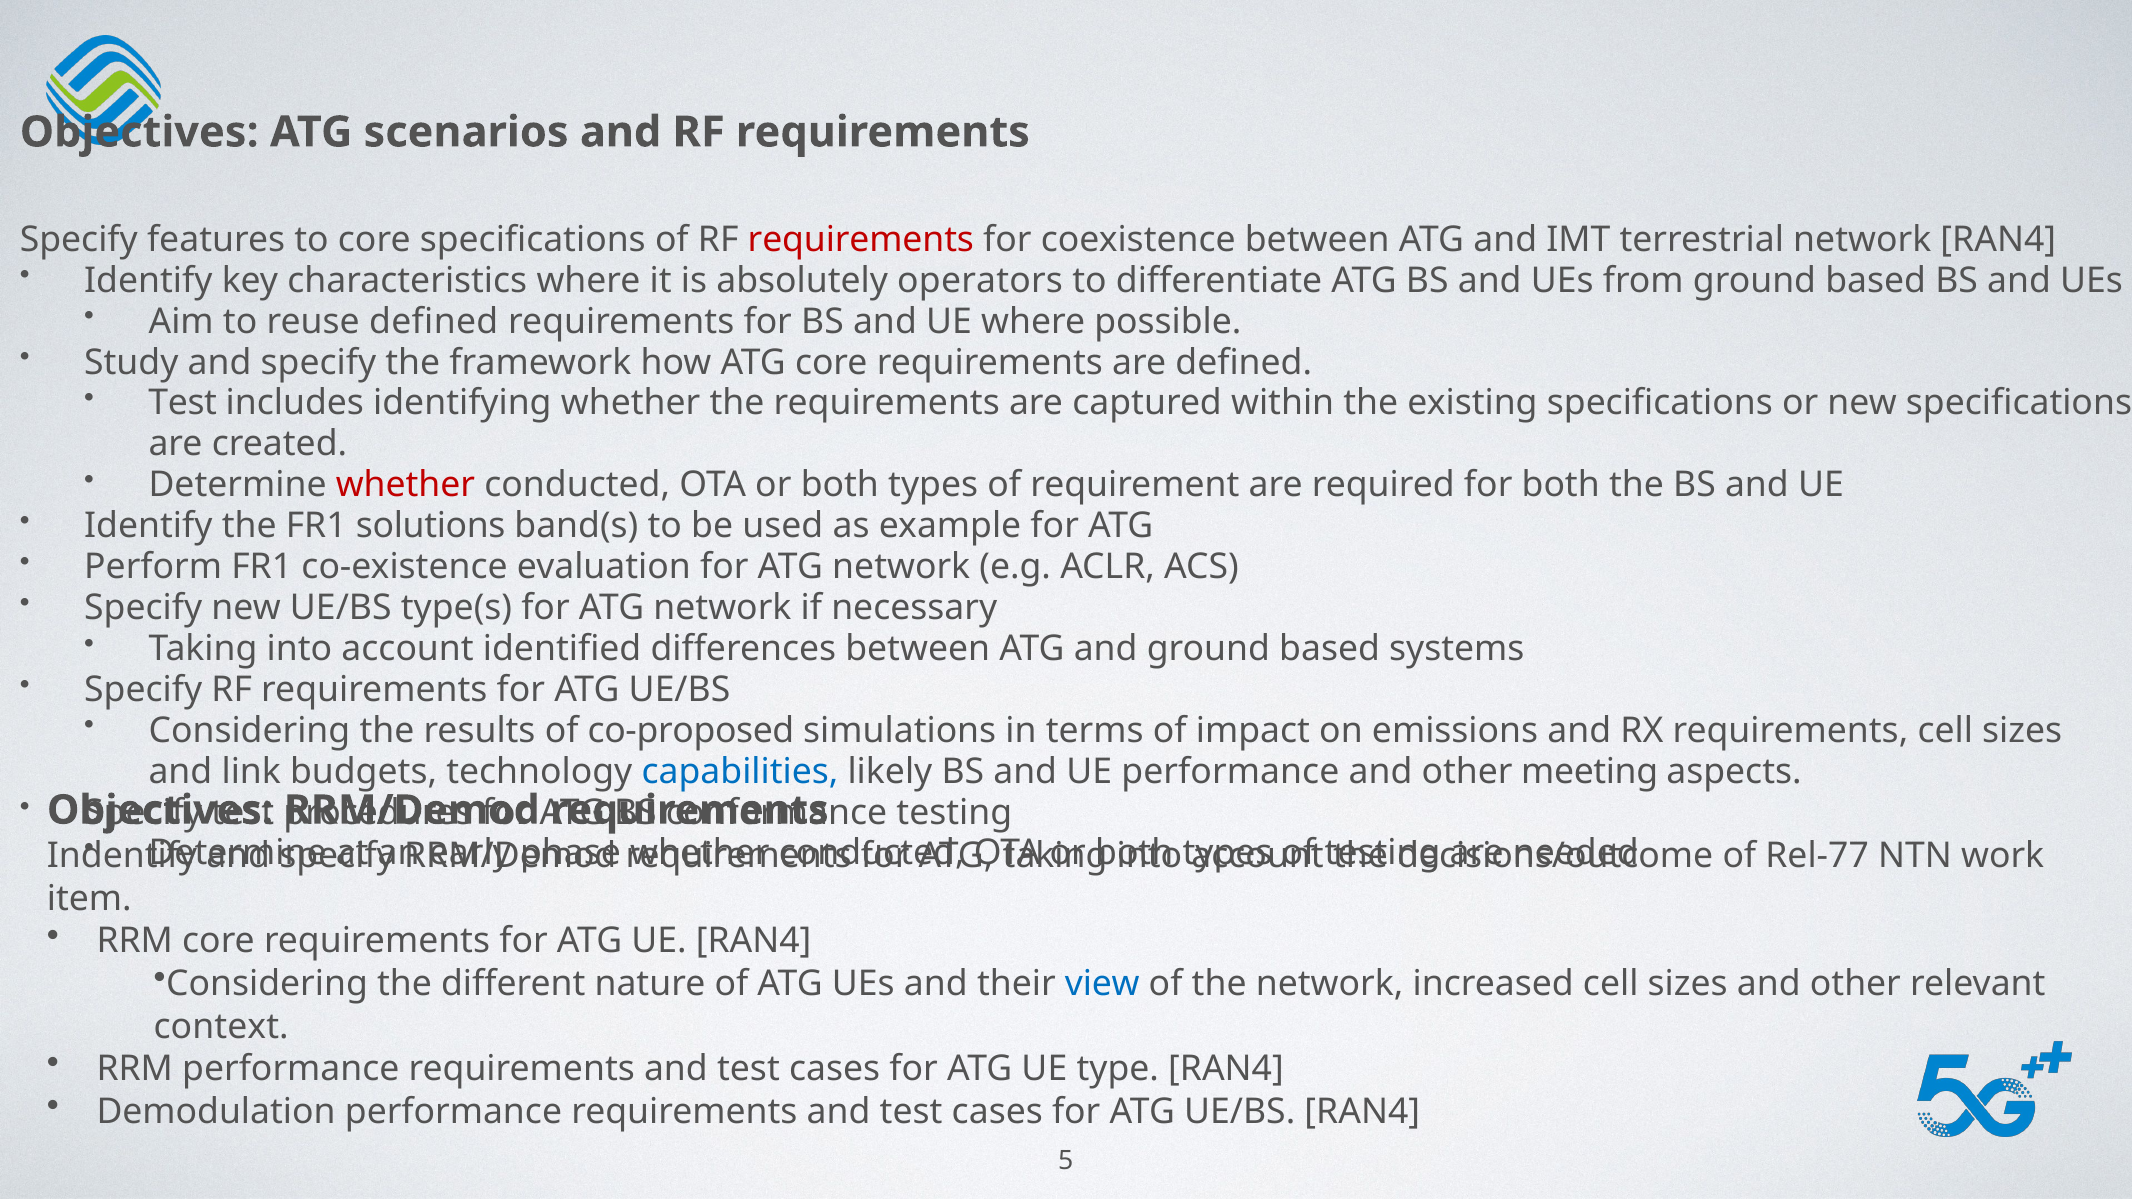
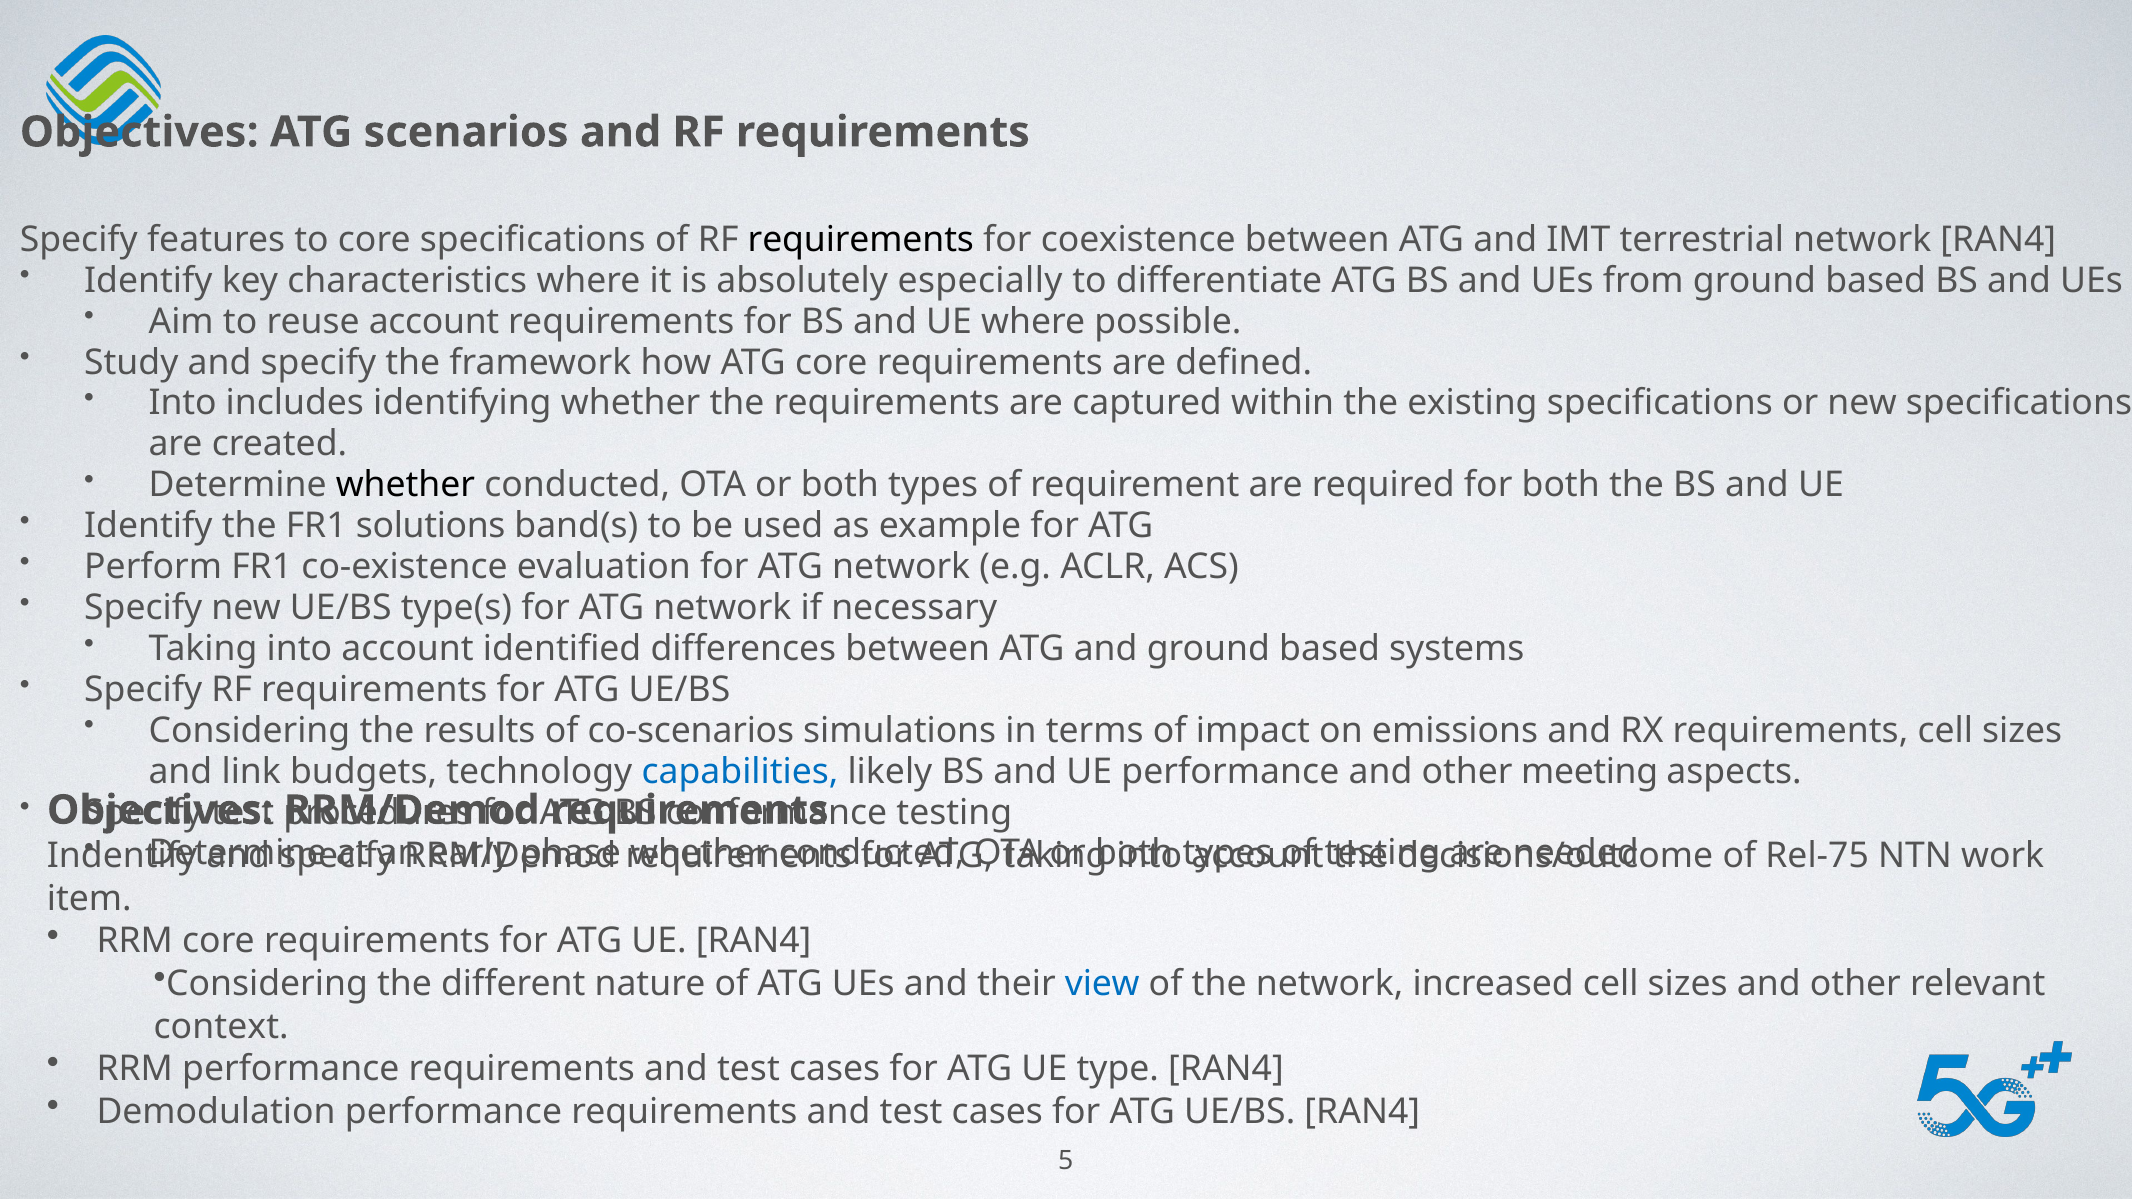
requirements at (861, 240) colour: red -> black
operators: operators -> especially
reuse defined: defined -> account
Test at (183, 403): Test -> Into
whether at (405, 485) colour: red -> black
co-proposed: co-proposed -> co-scenarios
Rel-77: Rel-77 -> Rel-75
